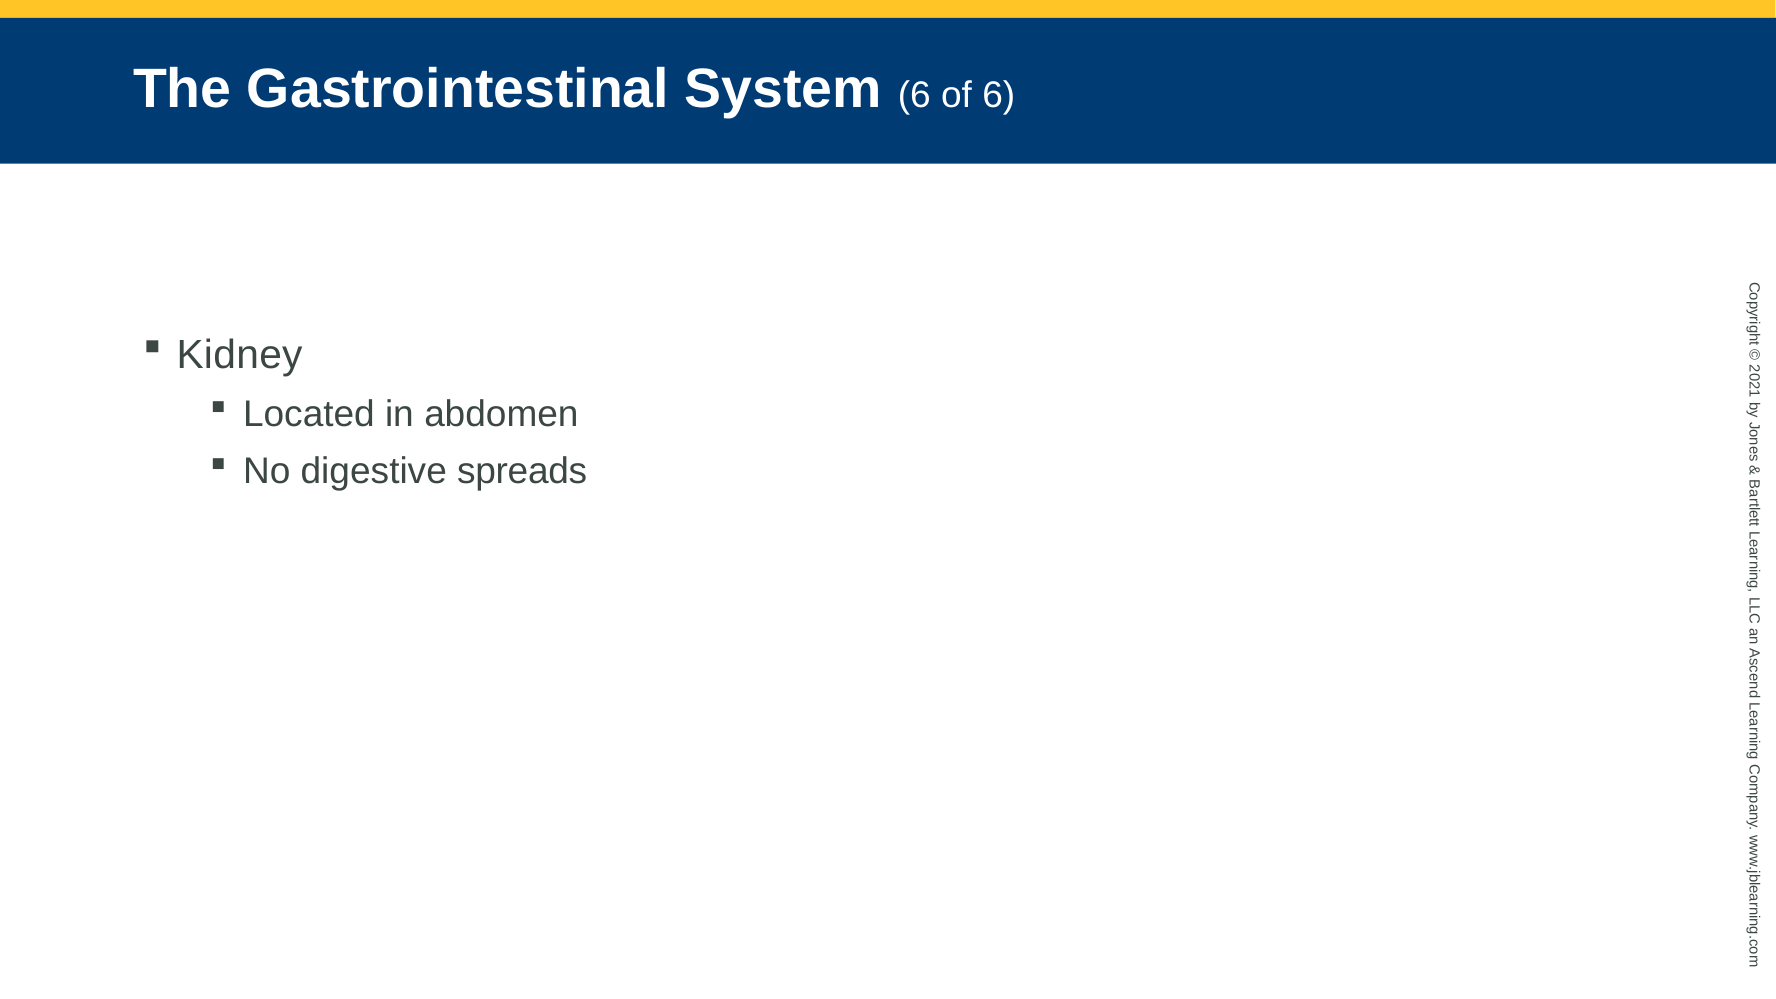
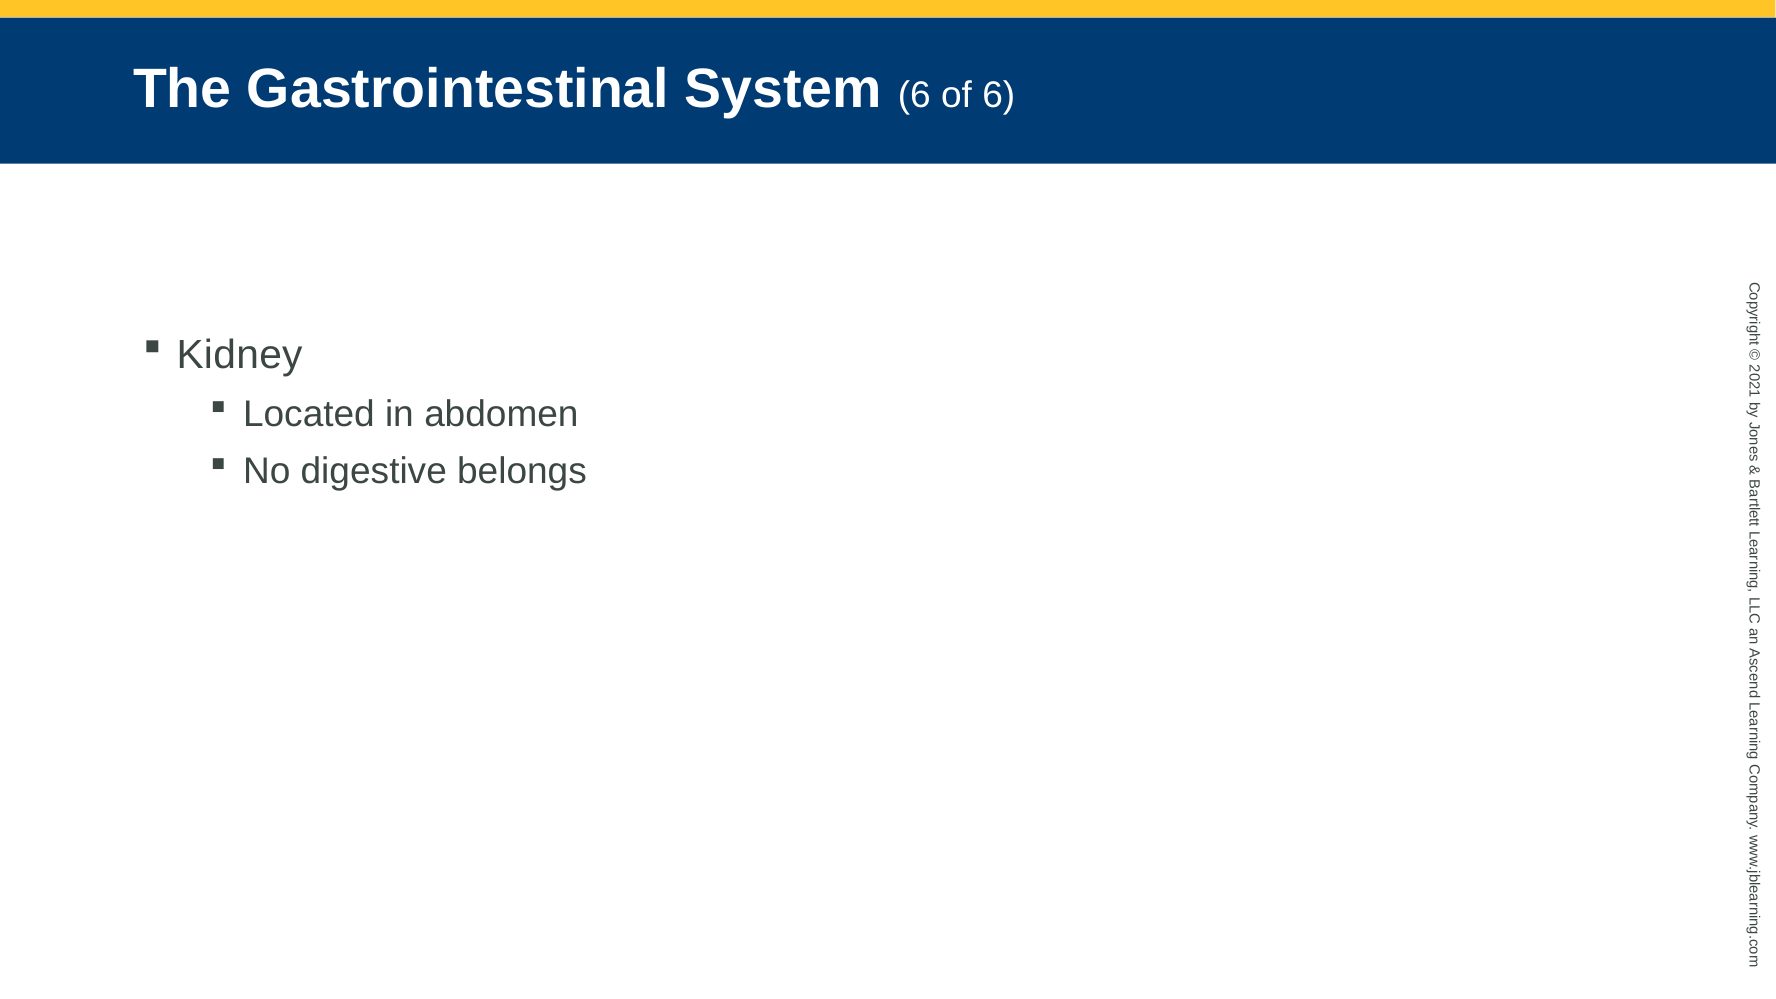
spreads: spreads -> belongs
